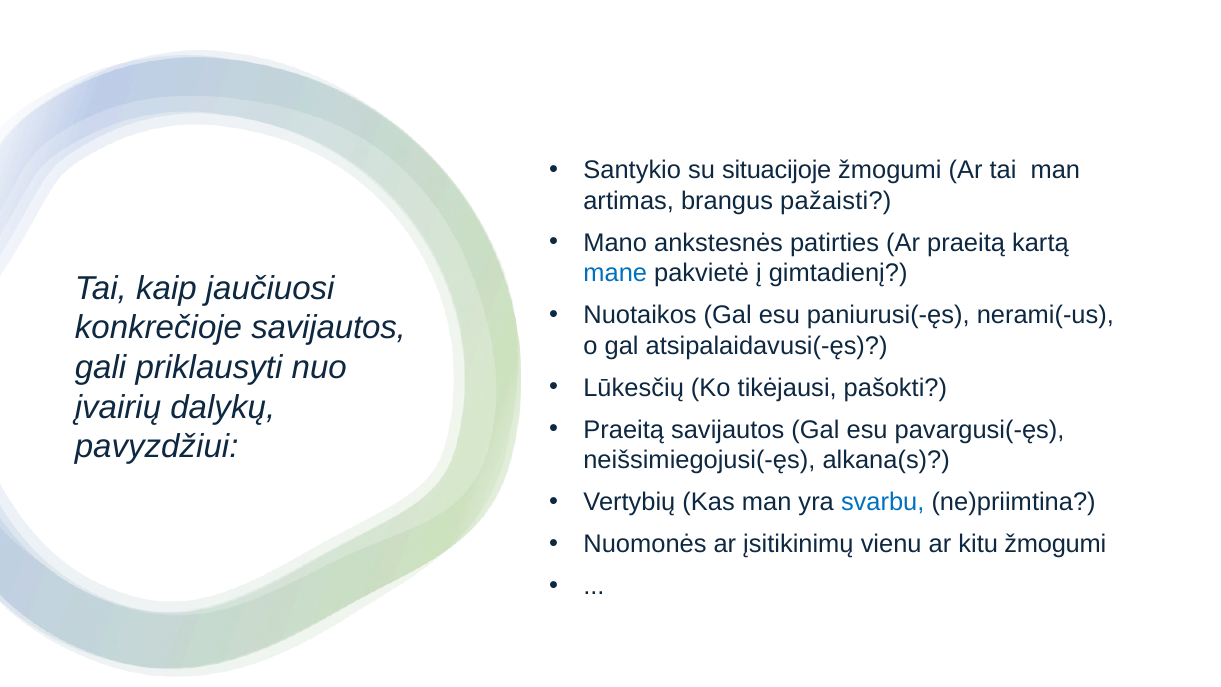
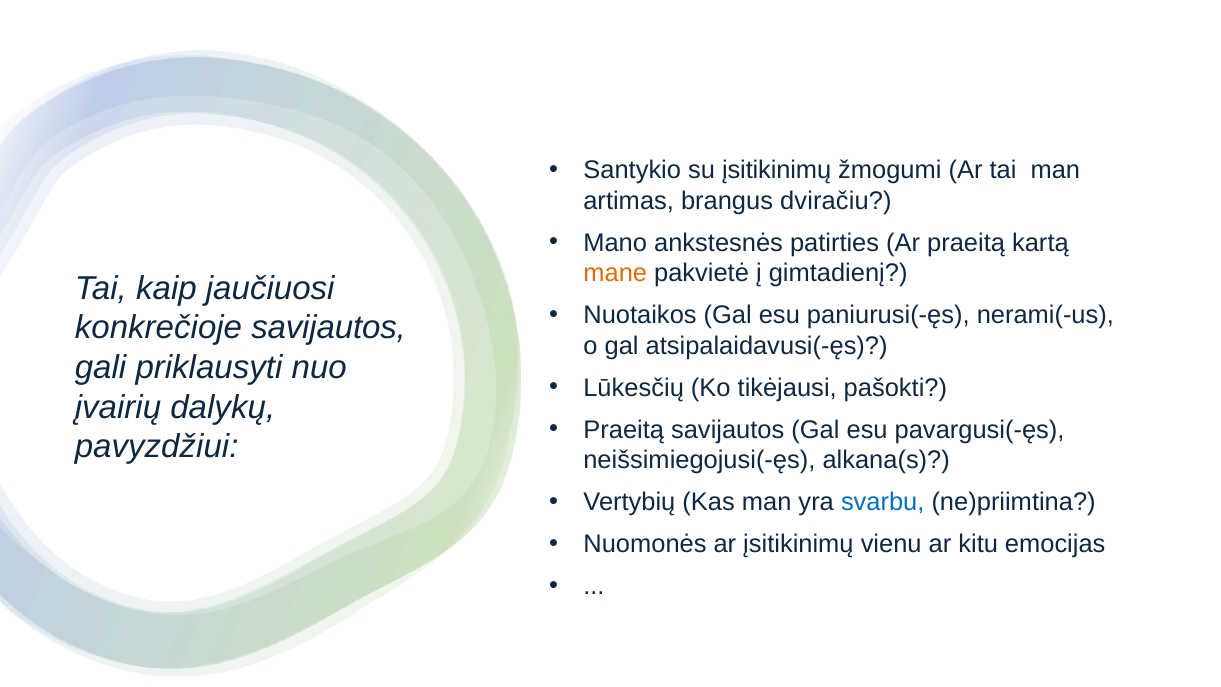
su situacijoje: situacijoje -> įsitikinimų
pažaisti: pažaisti -> dviračiu
mane colour: blue -> orange
kitu žmogumi: žmogumi -> emocijas
